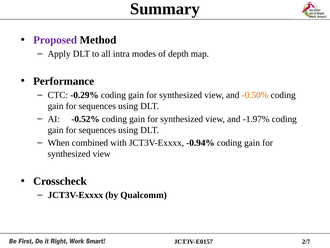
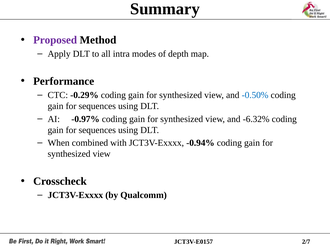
-0.50% colour: orange -> blue
-0.52%: -0.52% -> -0.97%
-1.97%: -1.97% -> -6.32%
